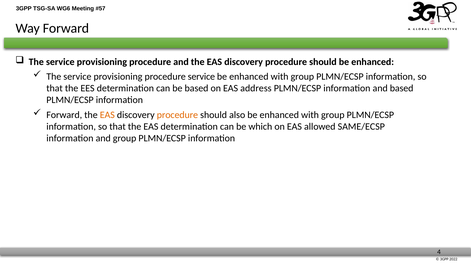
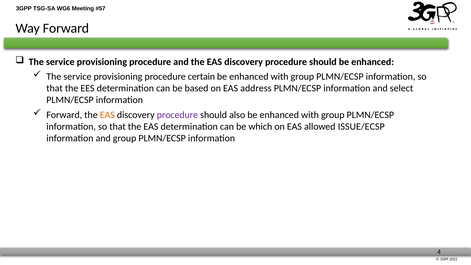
procedure service: service -> certain
and based: based -> select
procedure at (177, 115) colour: orange -> purple
SAME/ECSP: SAME/ECSP -> ISSUE/ECSP
